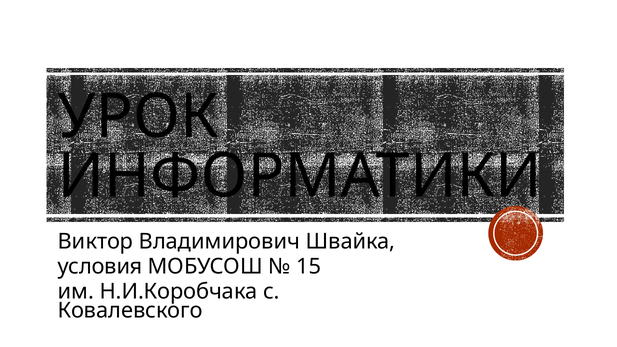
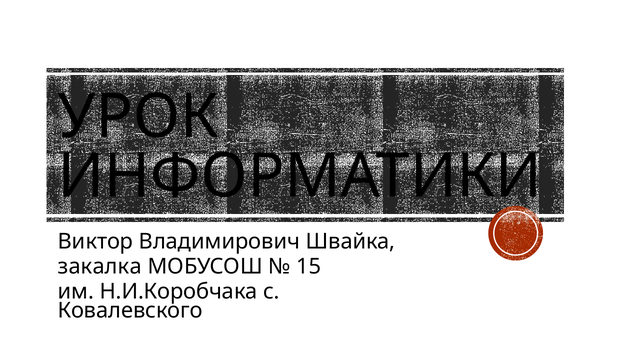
условия: условия -> закалка
